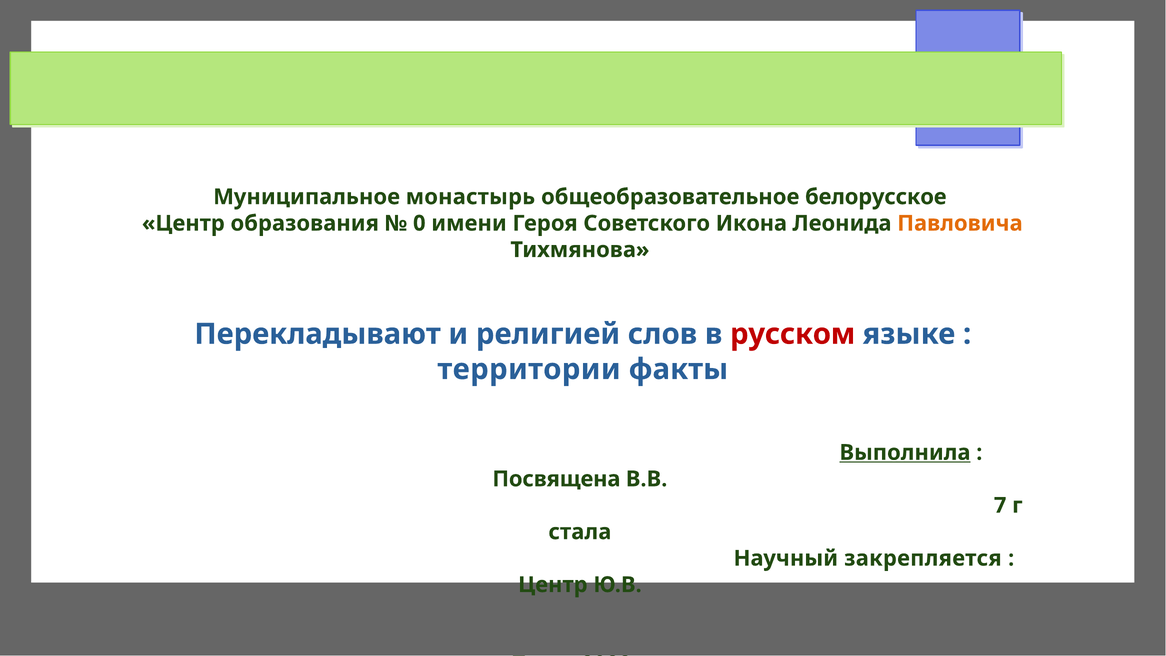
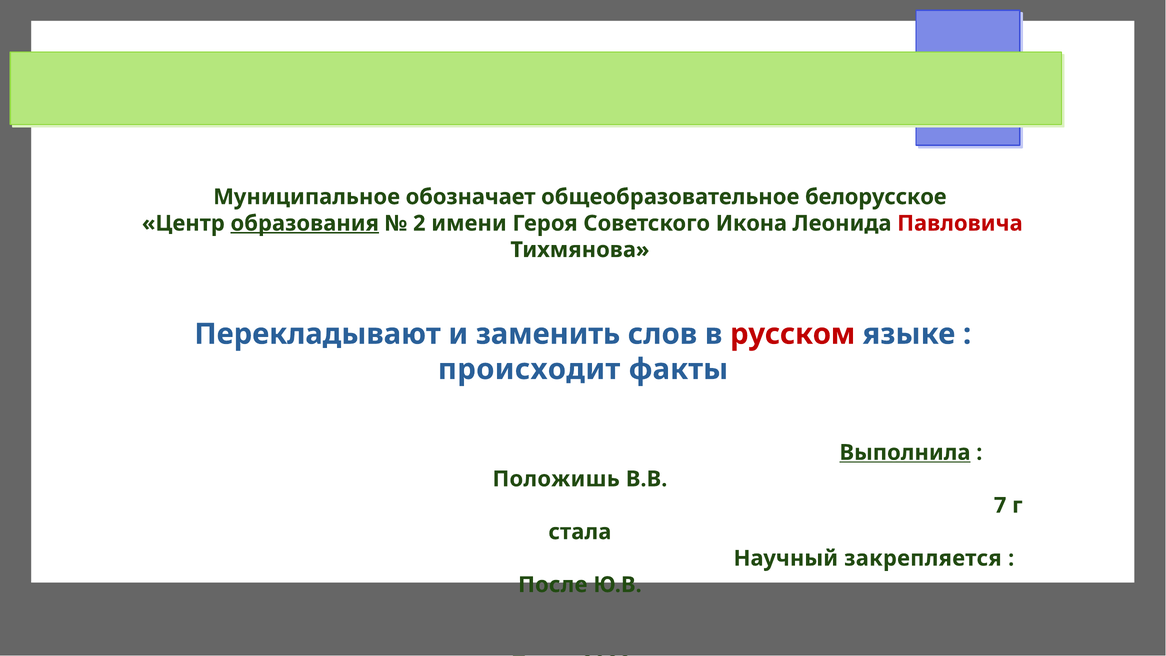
монастырь: монастырь -> обозначает
образования underline: none -> present
0: 0 -> 2
Павловича colour: orange -> red
религией: религией -> заменить
территории: территории -> происходит
Посвящена: Посвящена -> Положишь
Центр at (553, 585): Центр -> После
